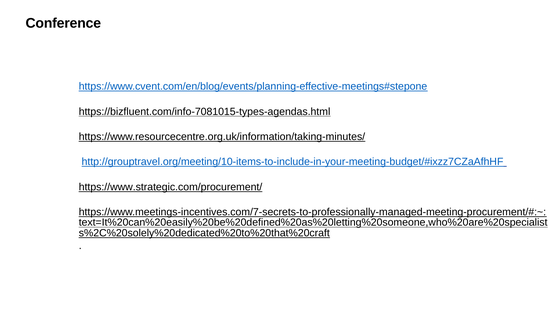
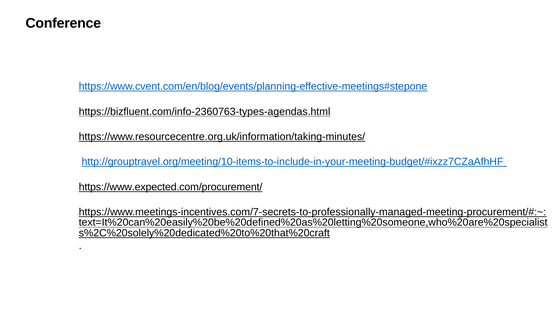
https://bizfluent.com/info-7081015-types-agendas.html: https://bizfluent.com/info-7081015-types-agendas.html -> https://bizfluent.com/info-2360763-types-agendas.html
https://www.strategic.com/procurement/: https://www.strategic.com/procurement/ -> https://www.expected.com/procurement/
